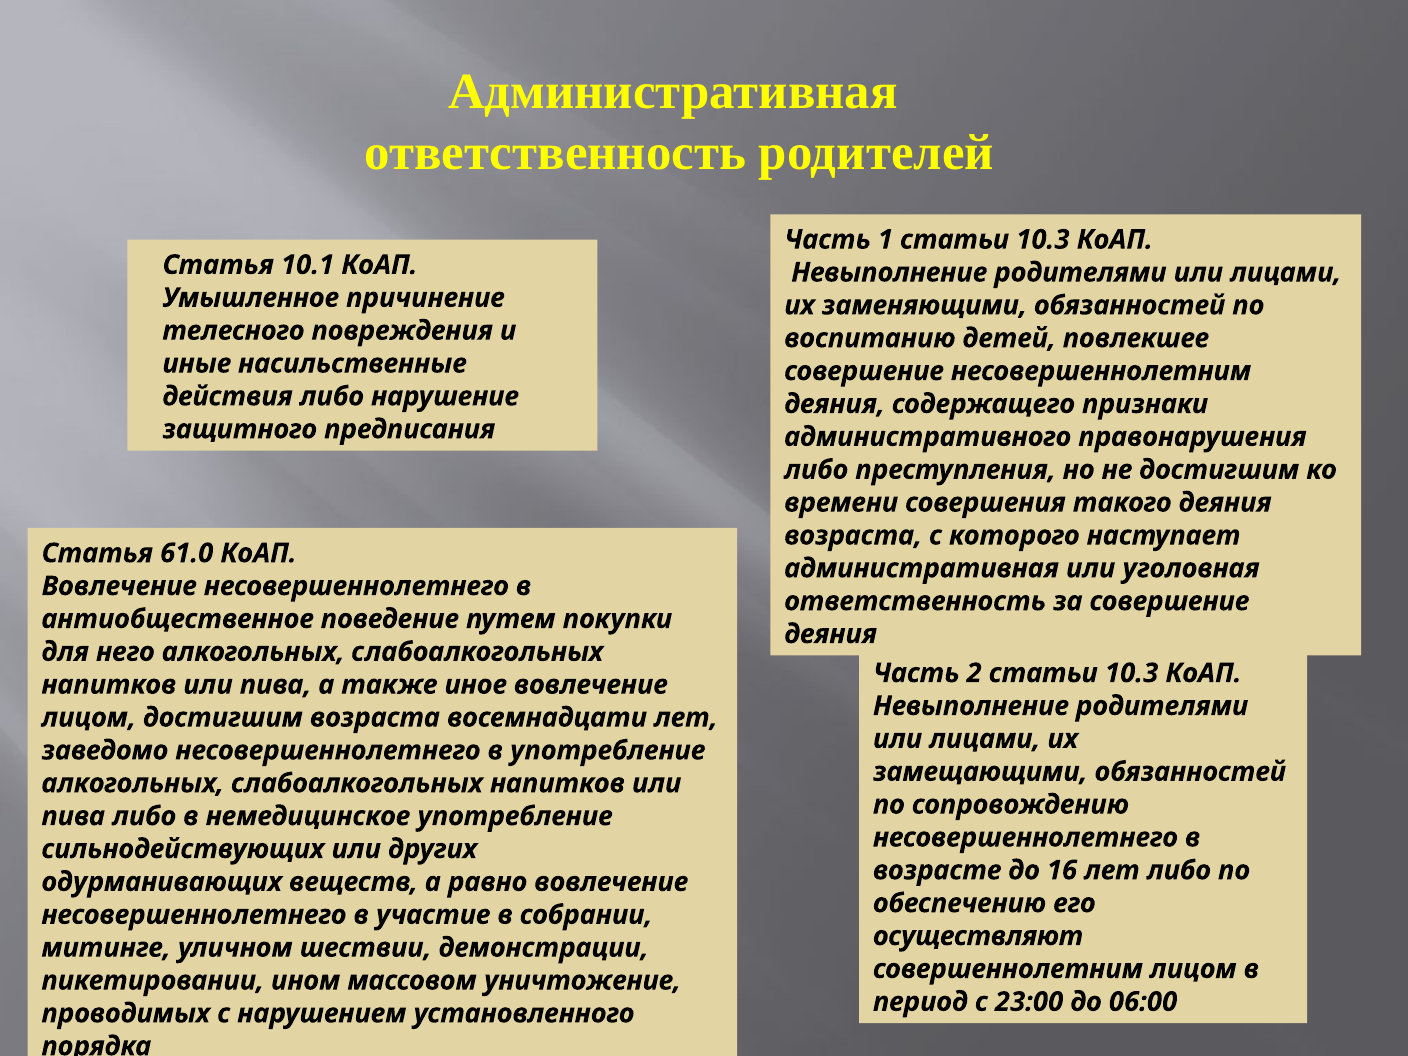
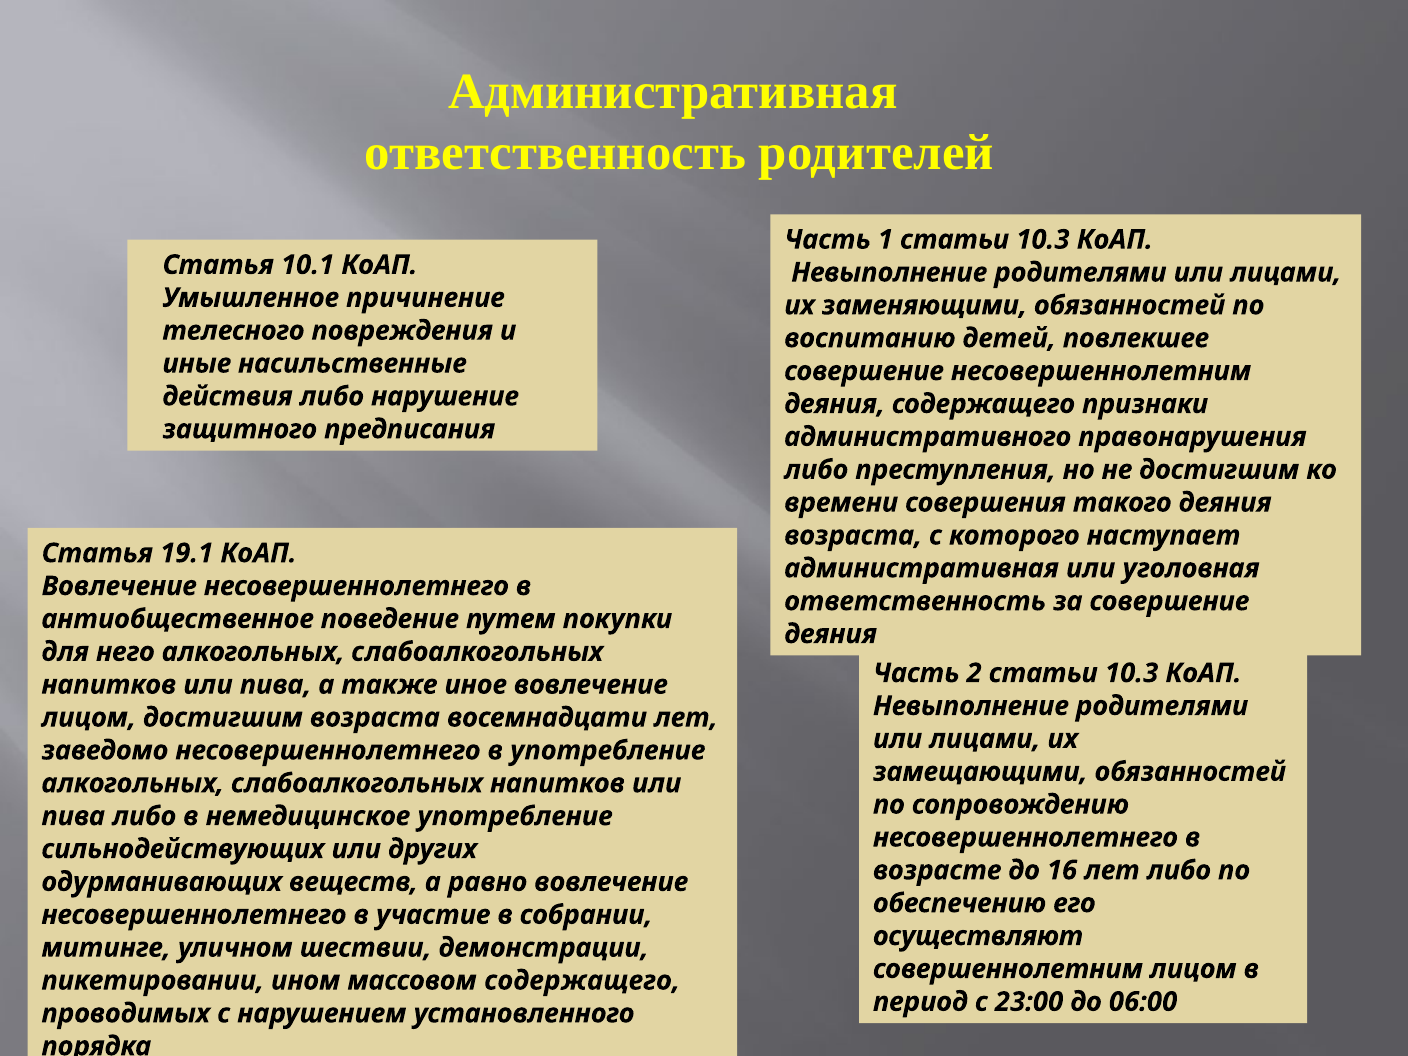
61.0: 61.0 -> 19.1
массовом уничтожение: уничтожение -> содержащего
